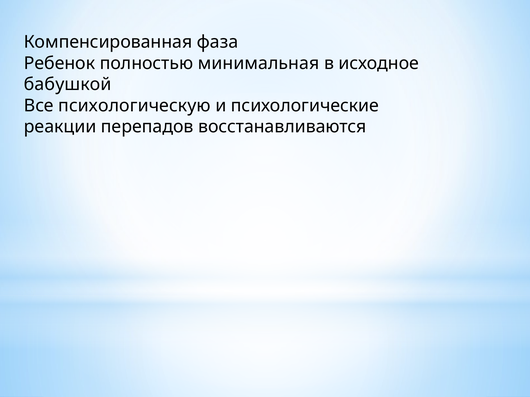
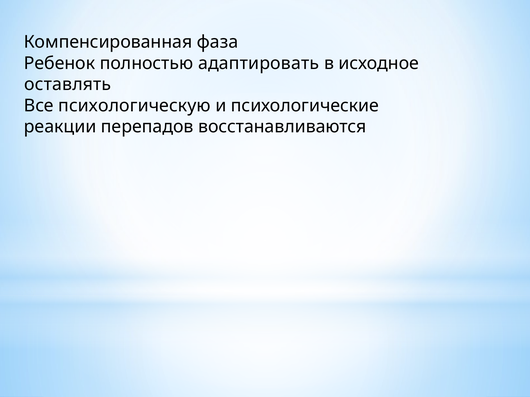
минимальная: минимальная -> адаптировать
бабушкой: бабушкой -> оставлять
